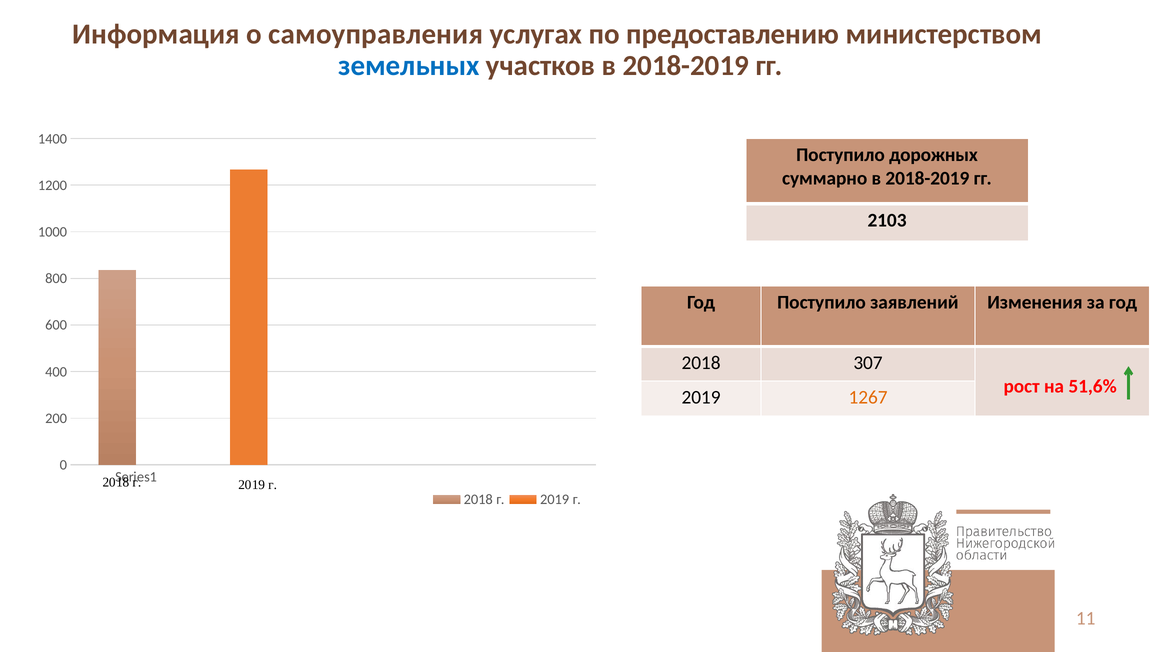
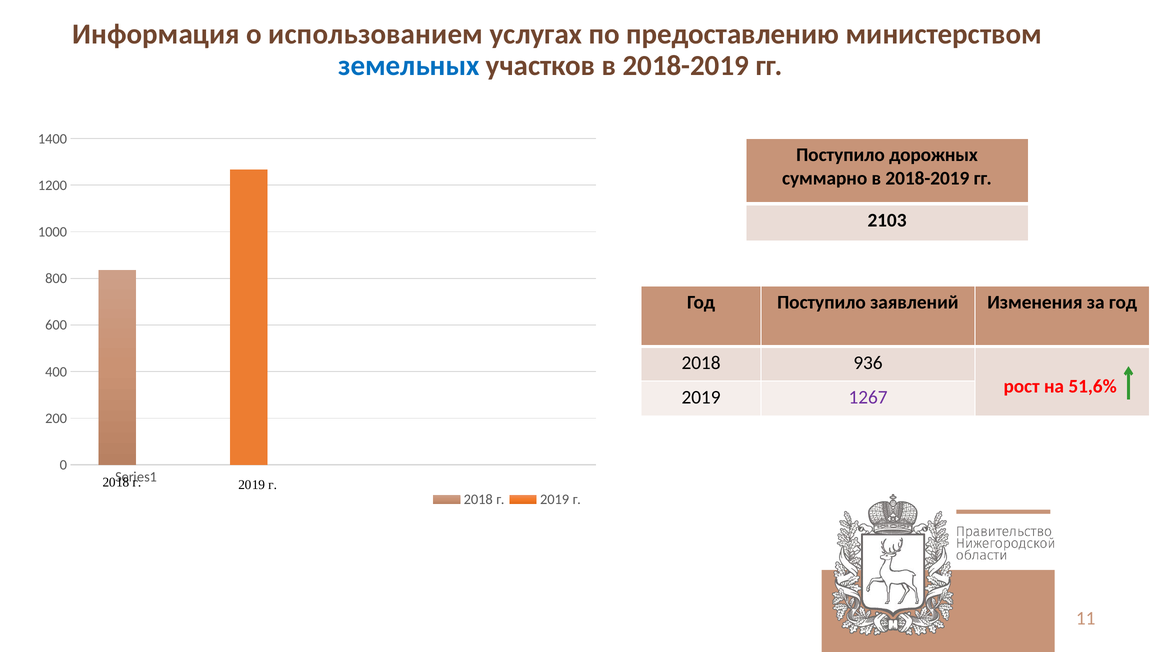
самоуправления: самоуправления -> использованием
307: 307 -> 936
1267 colour: orange -> purple
